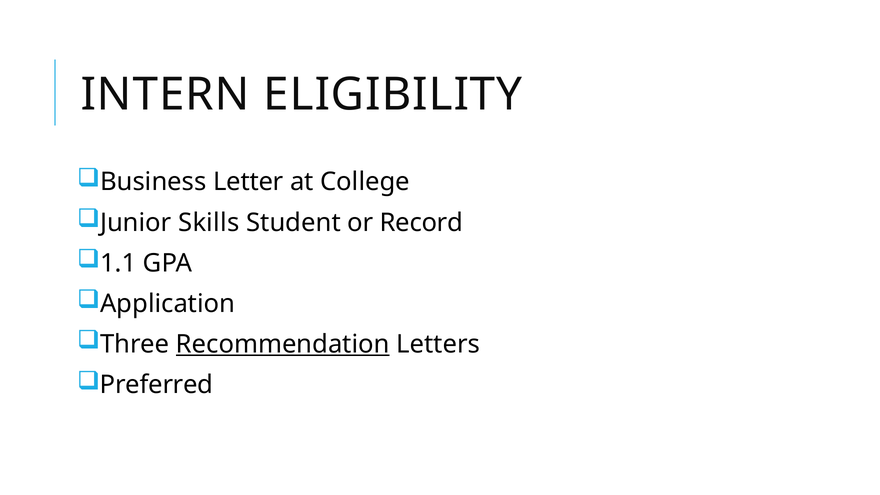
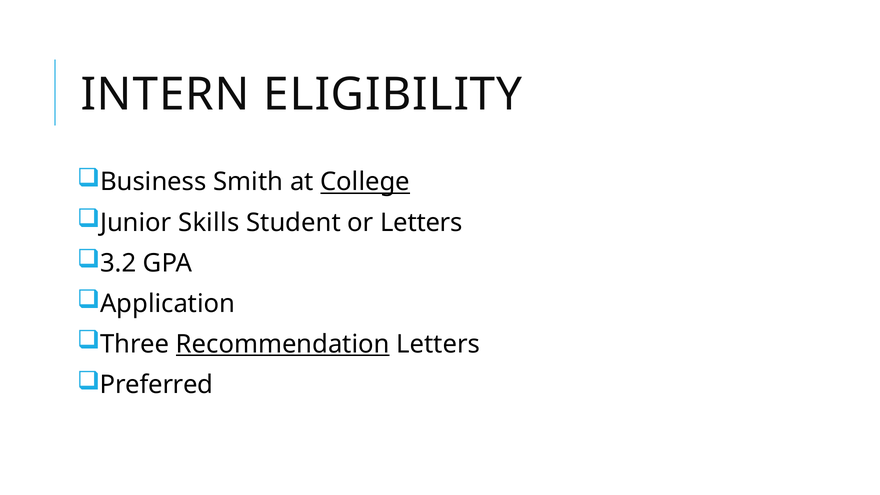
Letter: Letter -> Smith
College underline: none -> present
or Record: Record -> Letters
1.1: 1.1 -> 3.2
